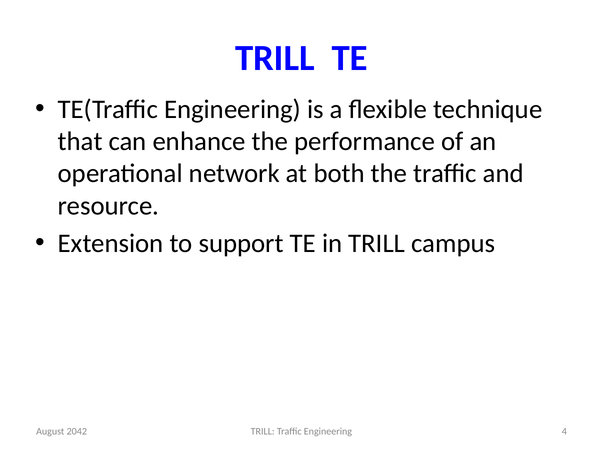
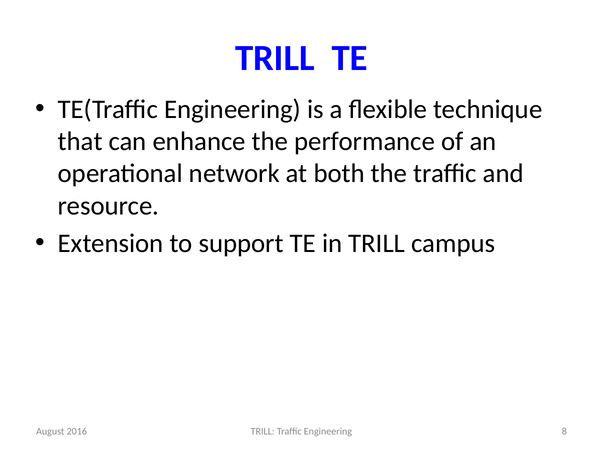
4: 4 -> 8
2042: 2042 -> 2016
